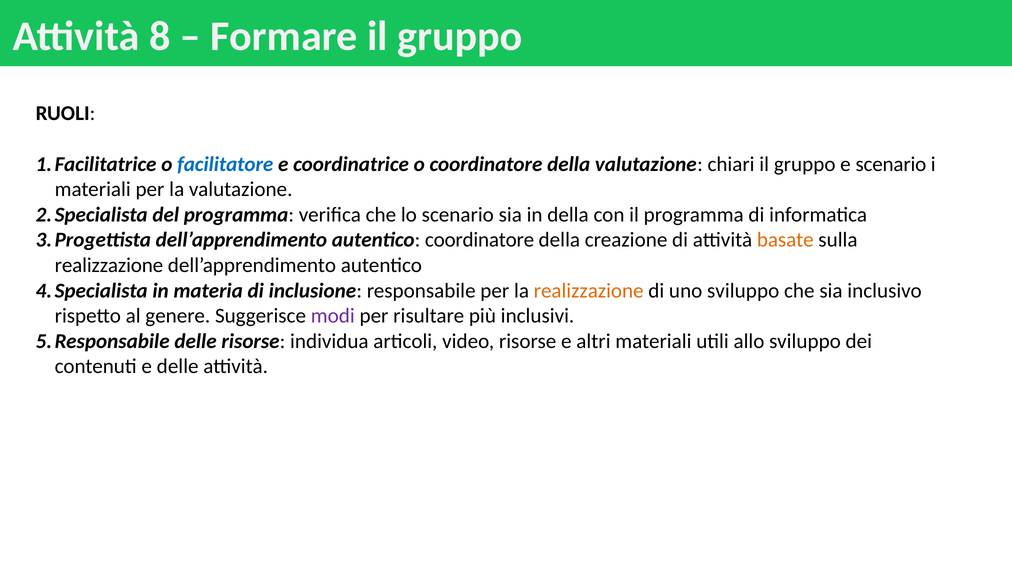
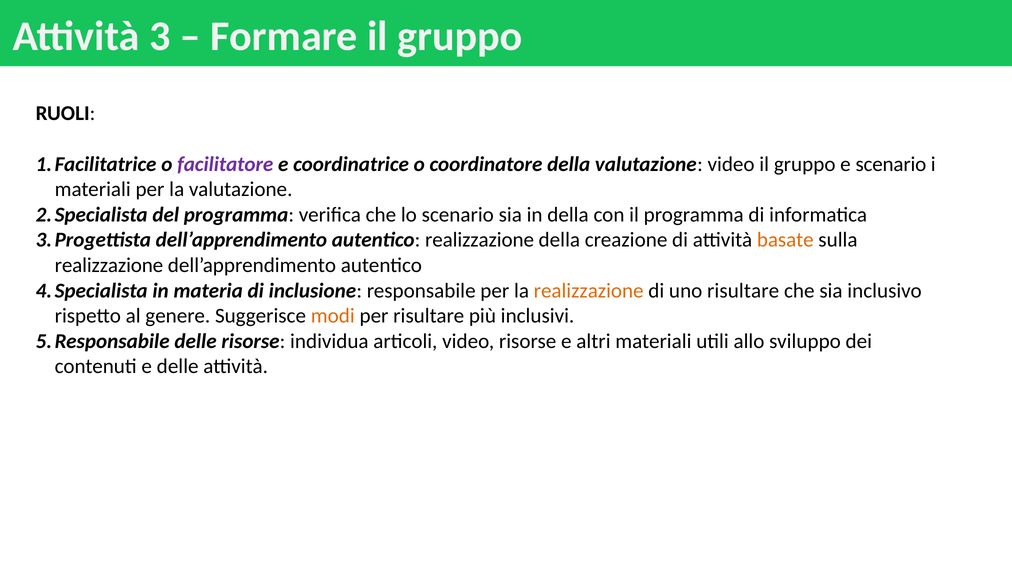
8: 8 -> 3
facilitatore colour: blue -> purple
valutazione chiari: chiari -> video
autentico coordinatore: coordinatore -> realizzazione
uno sviluppo: sviluppo -> risultare
modi colour: purple -> orange
